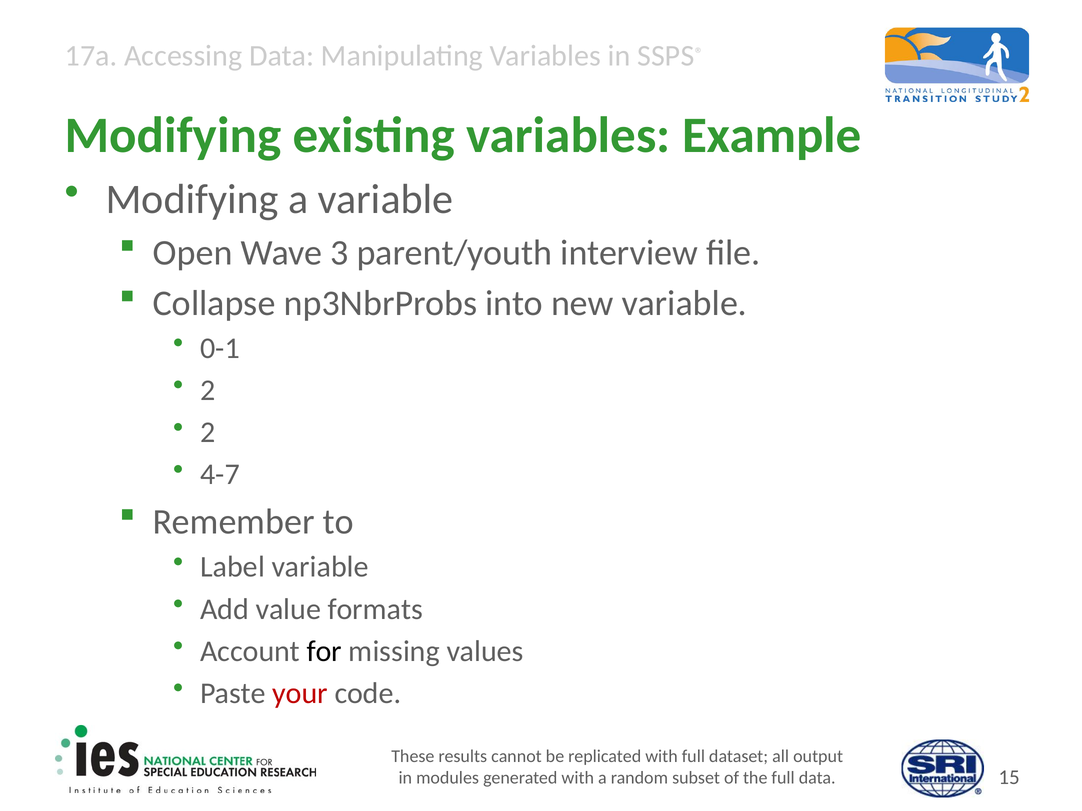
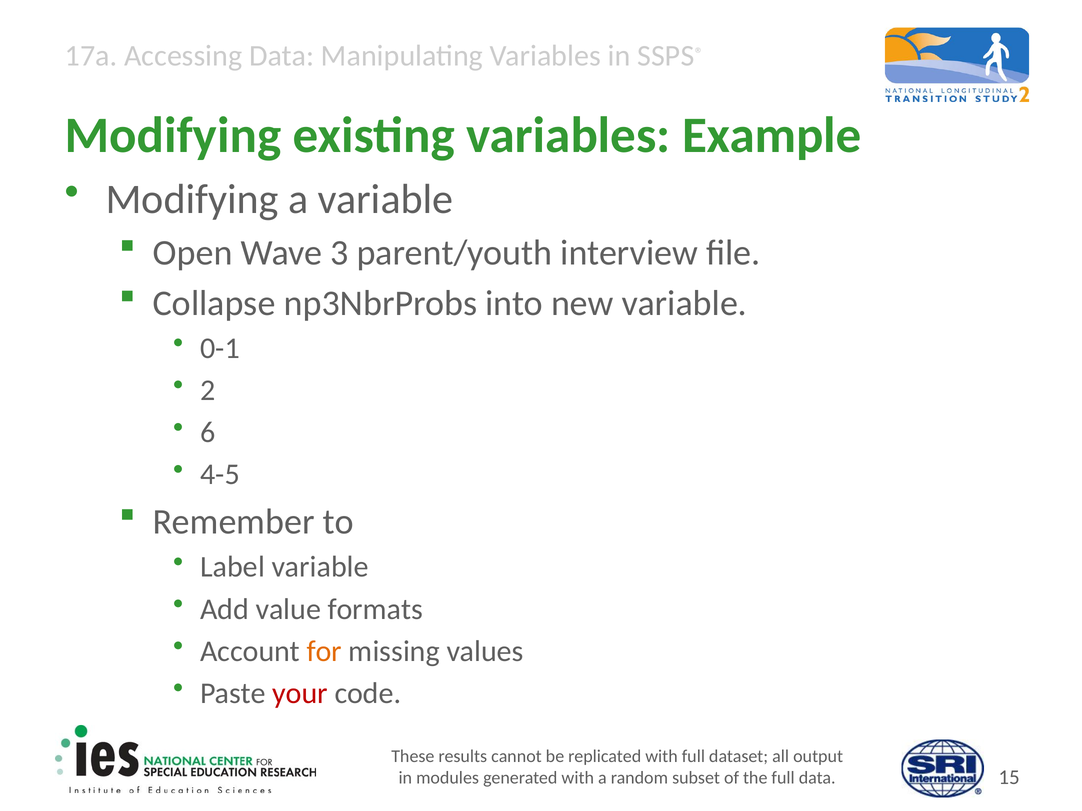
2 at (208, 433): 2 -> 6
4-7: 4-7 -> 4-5
for colour: black -> orange
